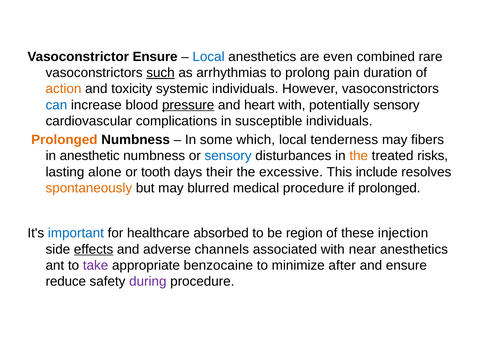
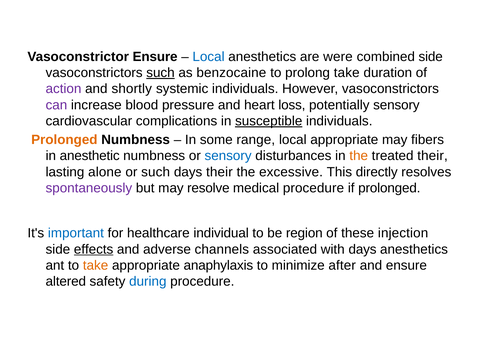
even: even -> were
combined rare: rare -> side
arrhythmias: arrhythmias -> benzocaine
prolong pain: pain -> take
action colour: orange -> purple
toxicity: toxicity -> shortly
can colour: blue -> purple
pressure underline: present -> none
heart with: with -> loss
susceptible underline: none -> present
which: which -> range
local tenderness: tenderness -> appropriate
treated risks: risks -> their
or tooth: tooth -> such
include: include -> directly
spontaneously colour: orange -> purple
blurred: blurred -> resolve
absorbed: absorbed -> individual
with near: near -> days
take at (96, 266) colour: purple -> orange
benzocaine: benzocaine -> anaphylaxis
reduce: reduce -> altered
during colour: purple -> blue
